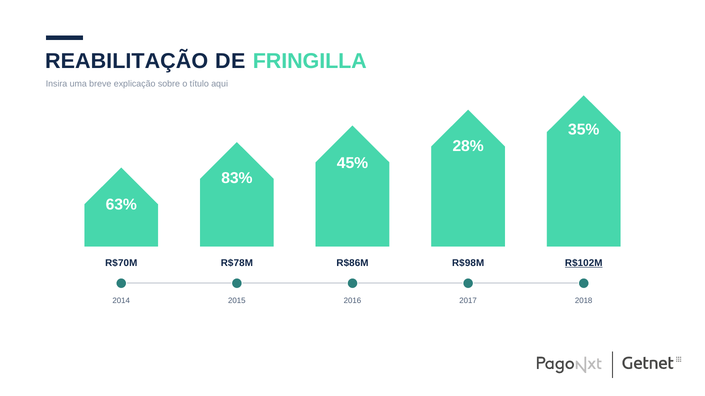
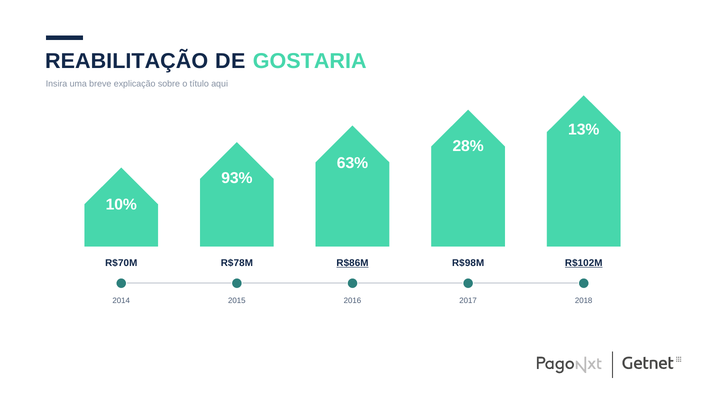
FRINGILLA: FRINGILLA -> GOSTARIA
35%: 35% -> 13%
45%: 45% -> 63%
83%: 83% -> 93%
63%: 63% -> 10%
R$86M underline: none -> present
